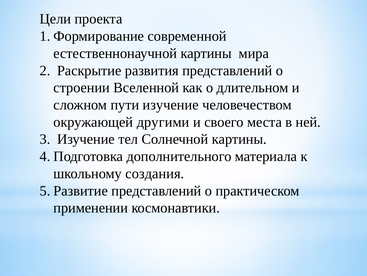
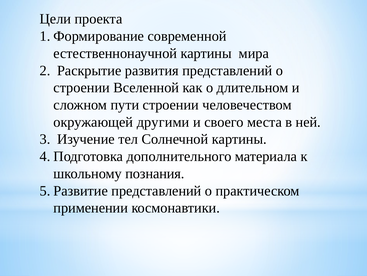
пути изучение: изучение -> строении
создания: создания -> познания
